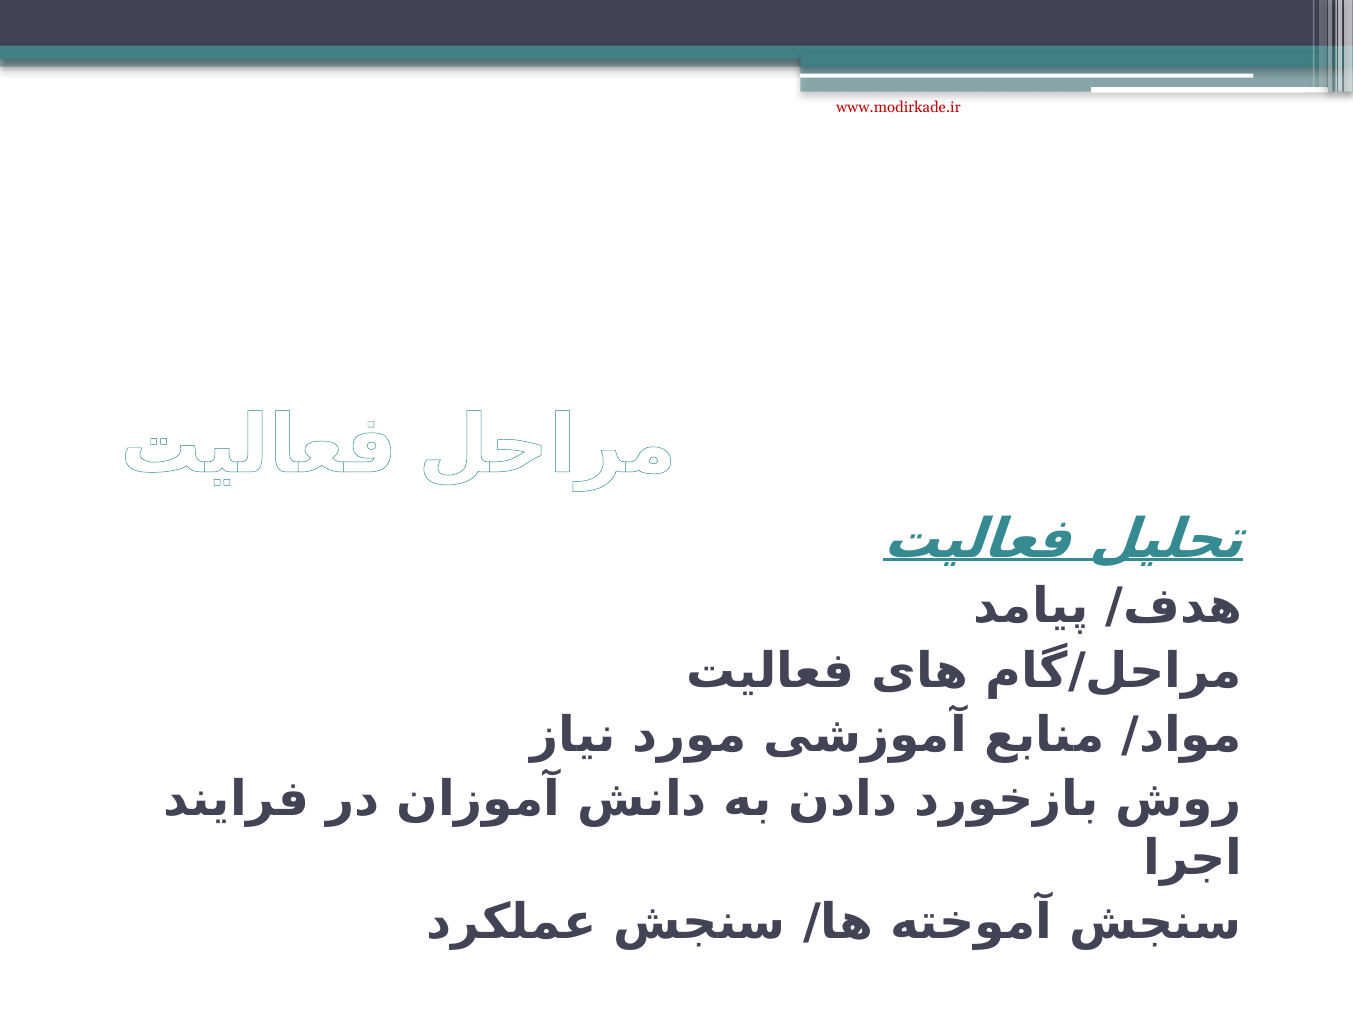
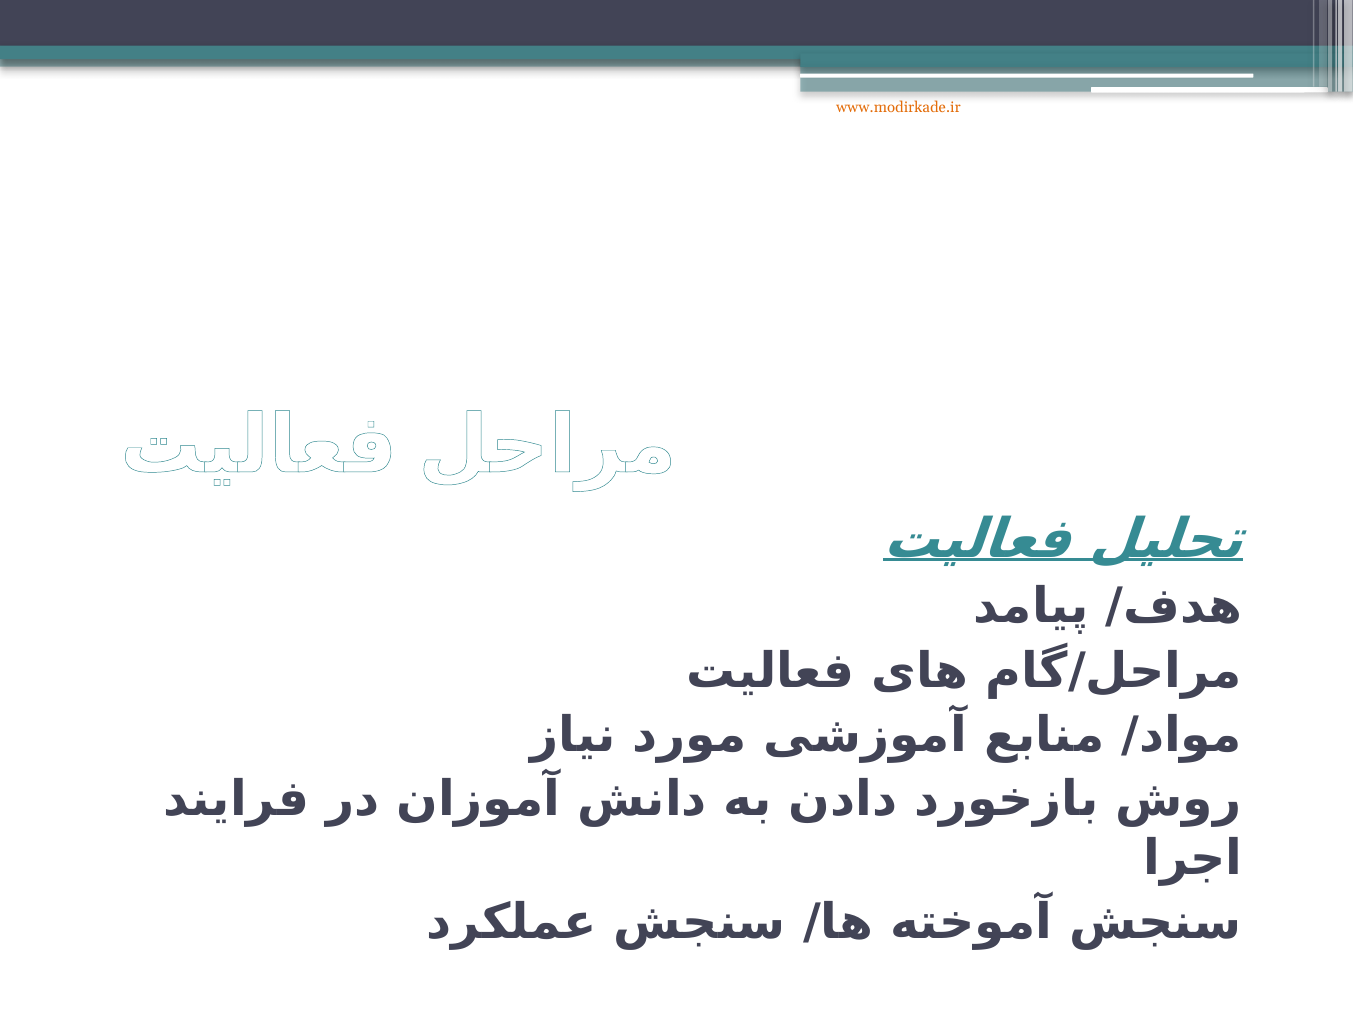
www.modirkade.ir colour: red -> orange
